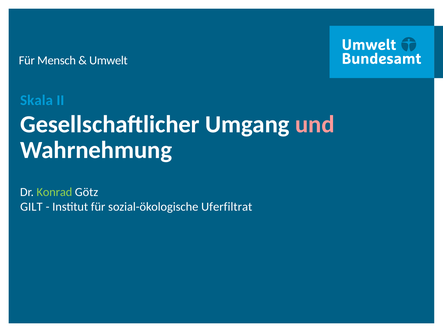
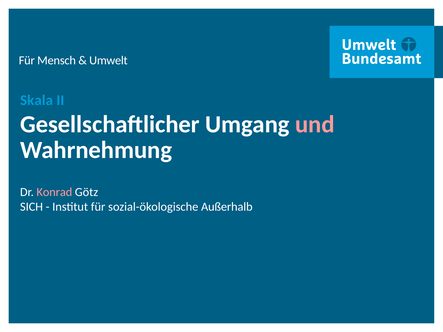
Konrad colour: light green -> pink
GILT: GILT -> SICH
Uferfiltrat: Uferfiltrat -> Außerhalb
